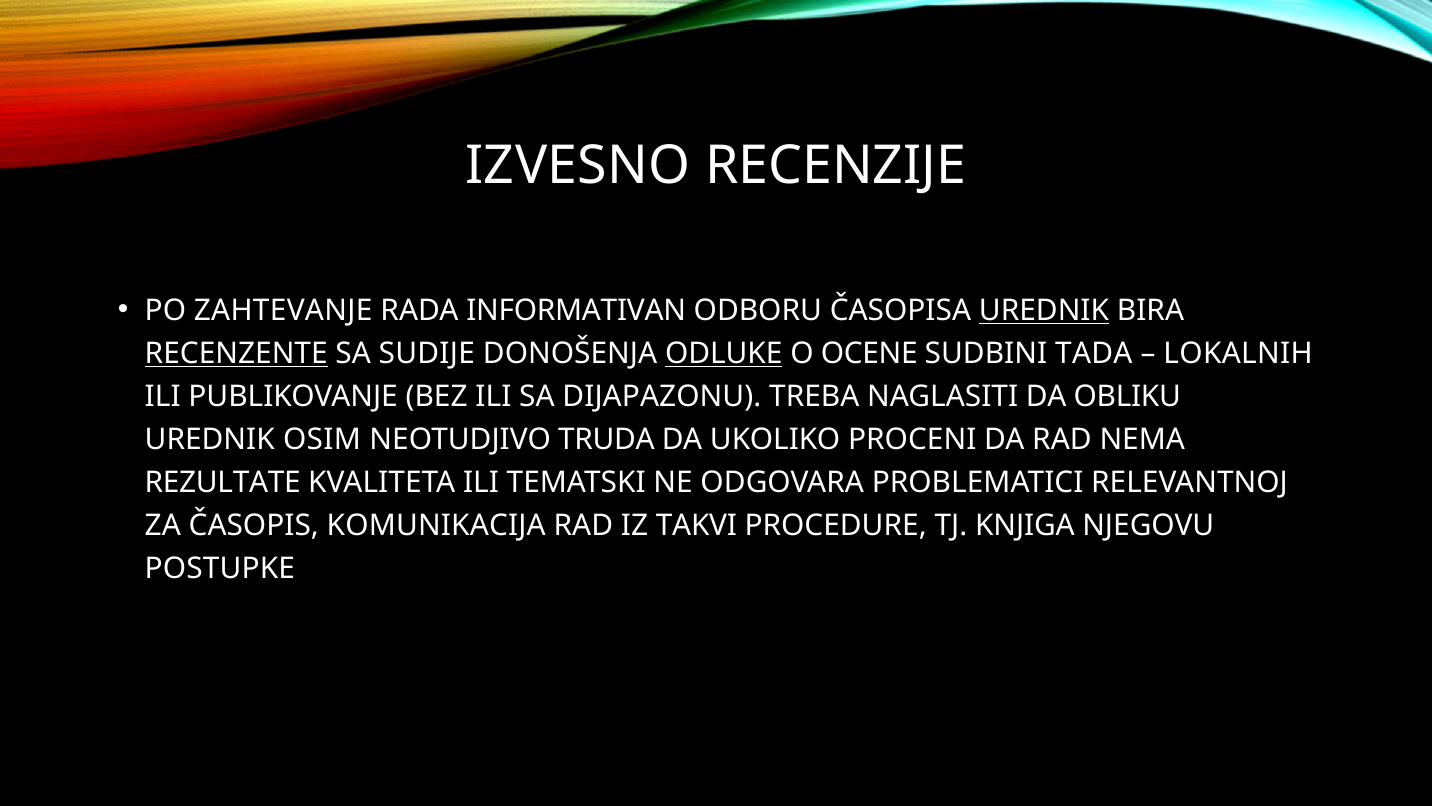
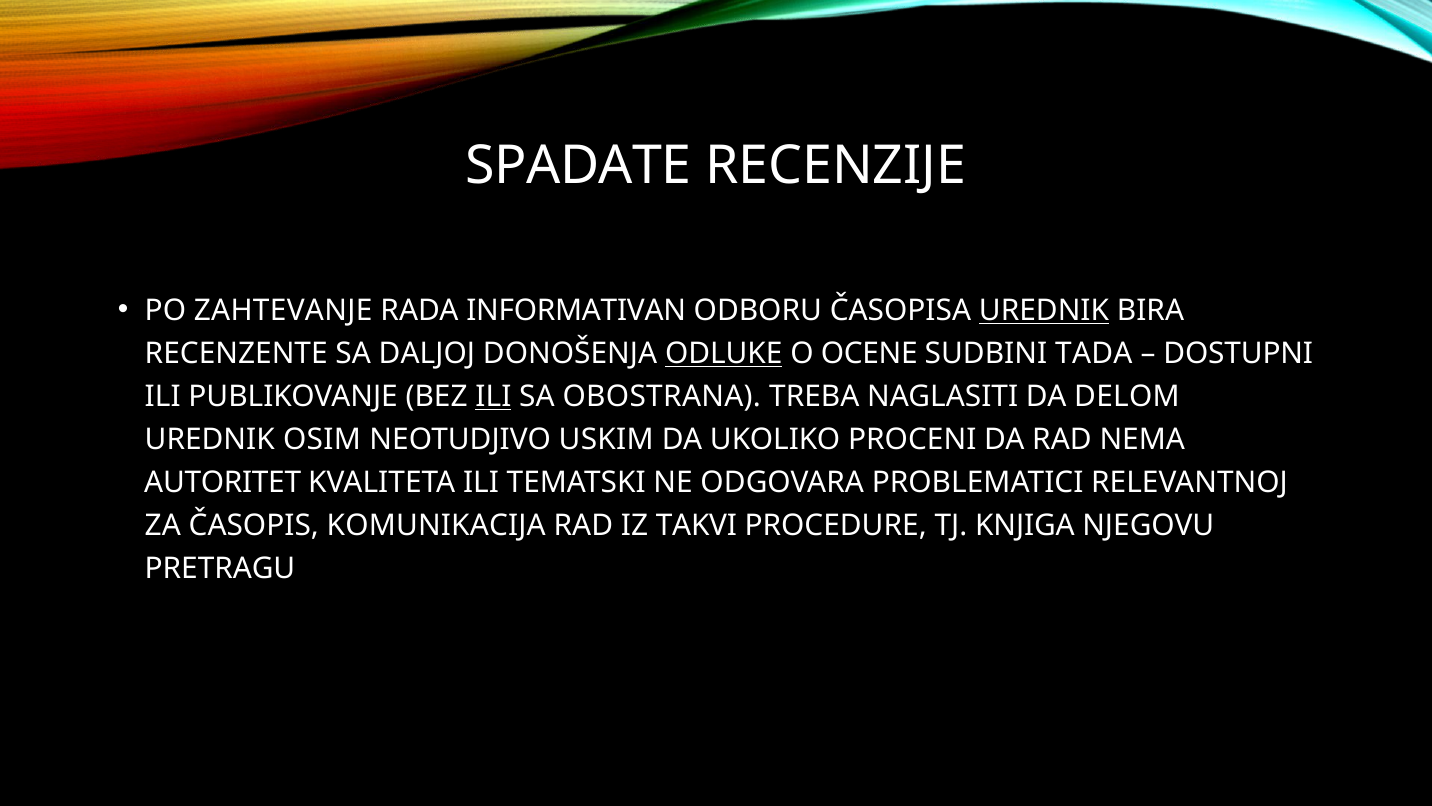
IZVESNO: IZVESNO -> SPADATE
RECENZENTE underline: present -> none
SUDIJE: SUDIJE -> DALJOJ
LOKALNIH: LOKALNIH -> DOSTUPNI
ILI at (493, 396) underline: none -> present
DIJAPAZONU: DIJAPAZONU -> OBOSTRANA
OBLIKU: OBLIKU -> DELOM
TRUDA: TRUDA -> USKIM
REZULTATE: REZULTATE -> AUTORITET
POSTUPKE: POSTUPKE -> PRETRAGU
